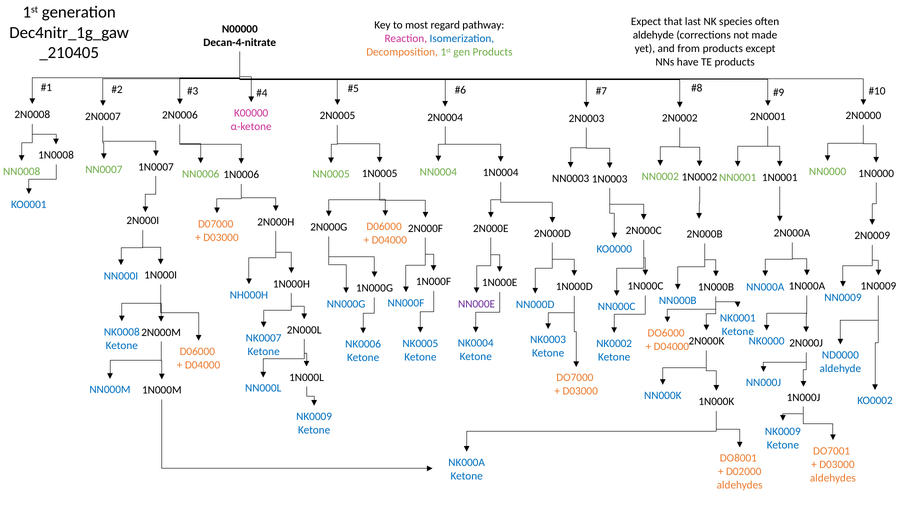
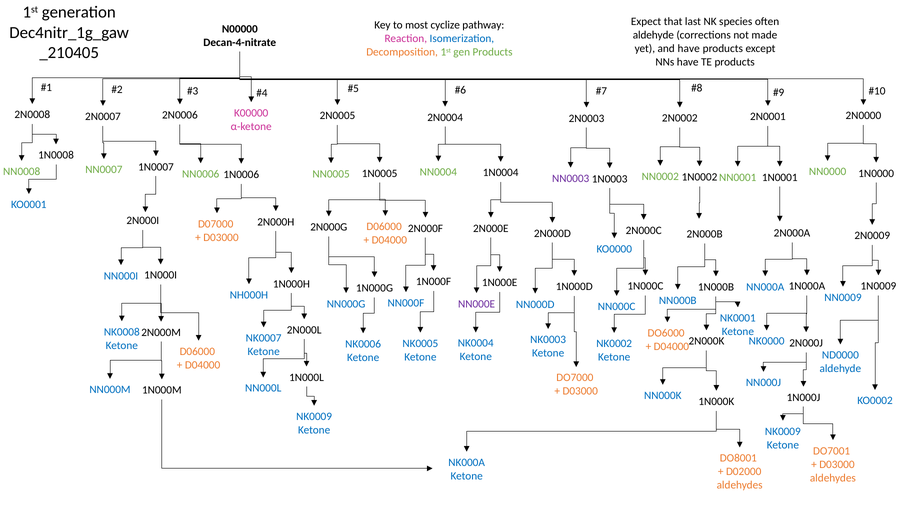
regard: regard -> cyclize
and from: from -> have
NN0003 colour: black -> purple
